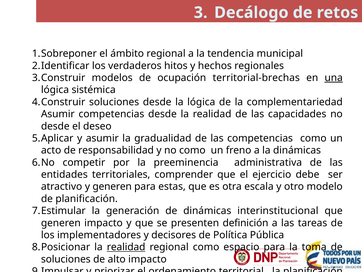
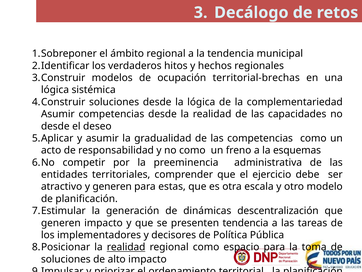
una underline: present -> none
la dinámicas: dinámicas -> esquemas
interinstitucional: interinstitucional -> descentralización
presenten definición: definición -> tendencia
